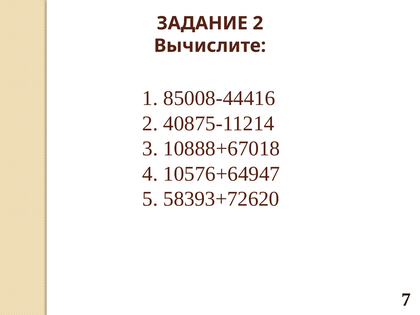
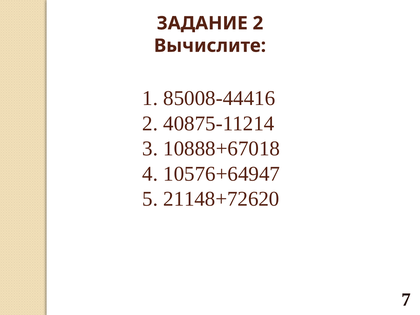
58393+72620: 58393+72620 -> 21148+72620
